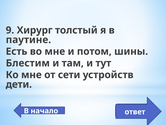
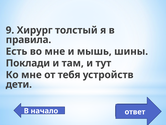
паутине: паутине -> правила
потом: потом -> мышь
Блестим: Блестим -> Поклади
сети: сети -> тебя
